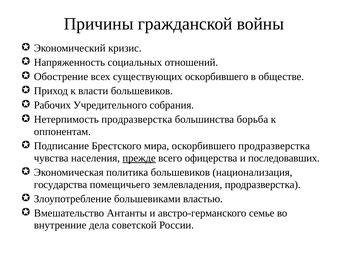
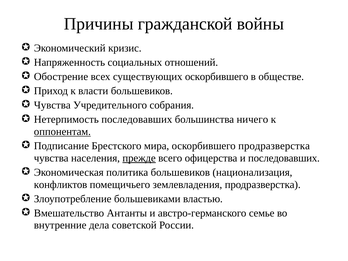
Рабочих at (52, 105): Рабочих -> Чувства
Нетерпимость продразверстка: продразверстка -> последовавших
борьба: борьба -> ничего
оппонентам underline: none -> present
государства: государства -> конфликтов
